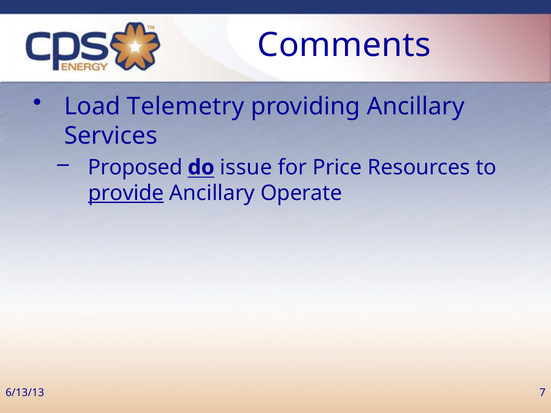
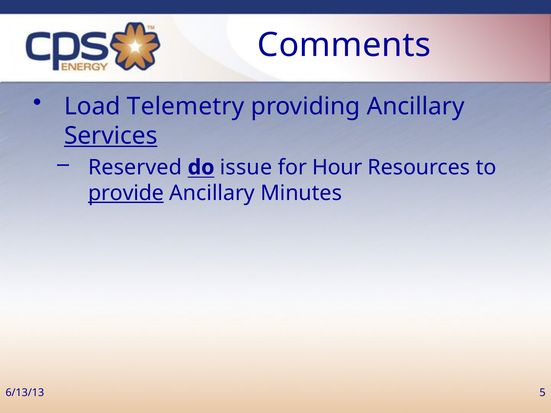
Services underline: none -> present
Proposed: Proposed -> Reserved
Price: Price -> Hour
Operate: Operate -> Minutes
7: 7 -> 5
